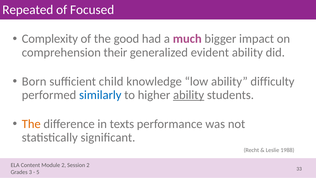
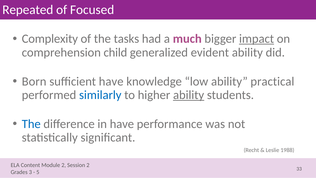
good: good -> tasks
impact underline: none -> present
their: their -> child
sufficient child: child -> have
difficulty: difficulty -> practical
The at (31, 124) colour: orange -> blue
in texts: texts -> have
